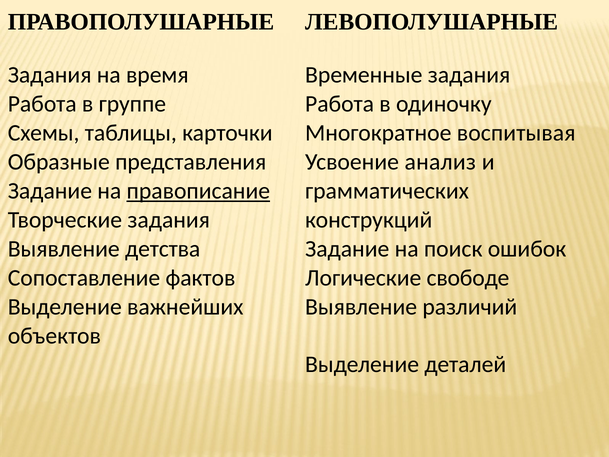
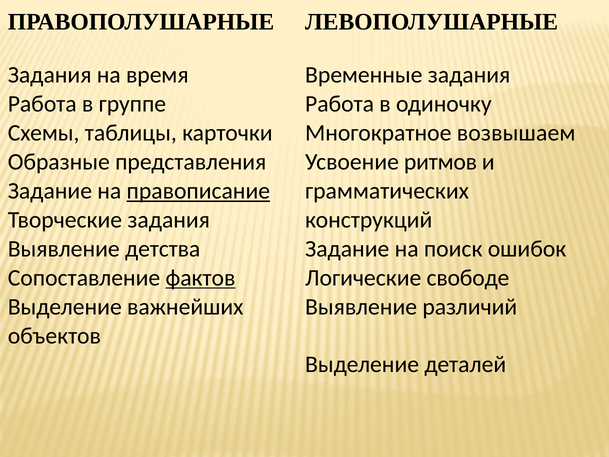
воспитывая: воспитывая -> возвышаем
анализ: анализ -> ритмов
фактов underline: none -> present
